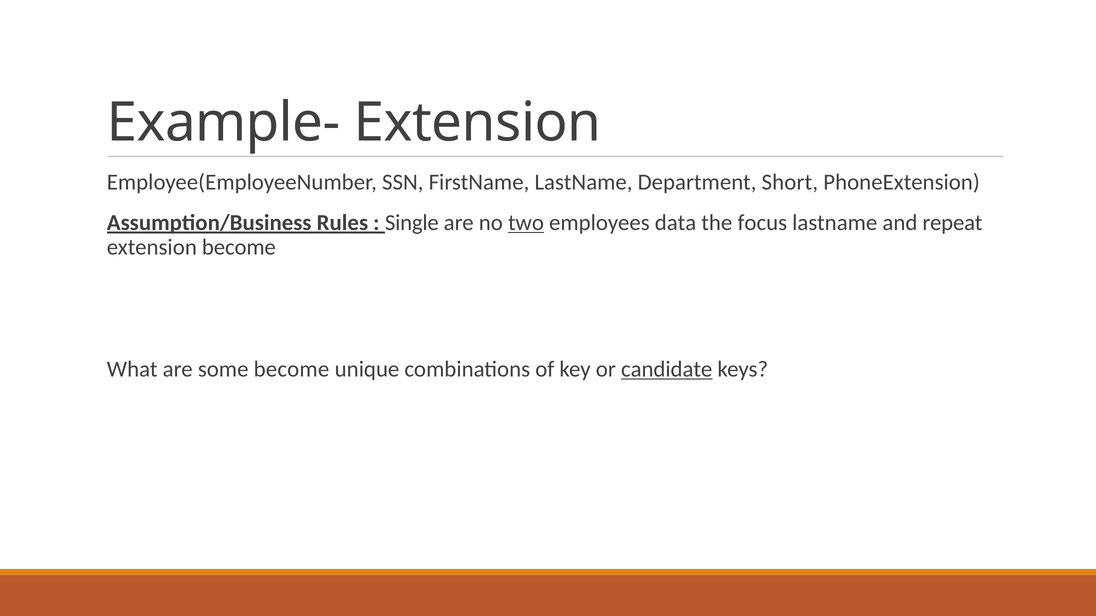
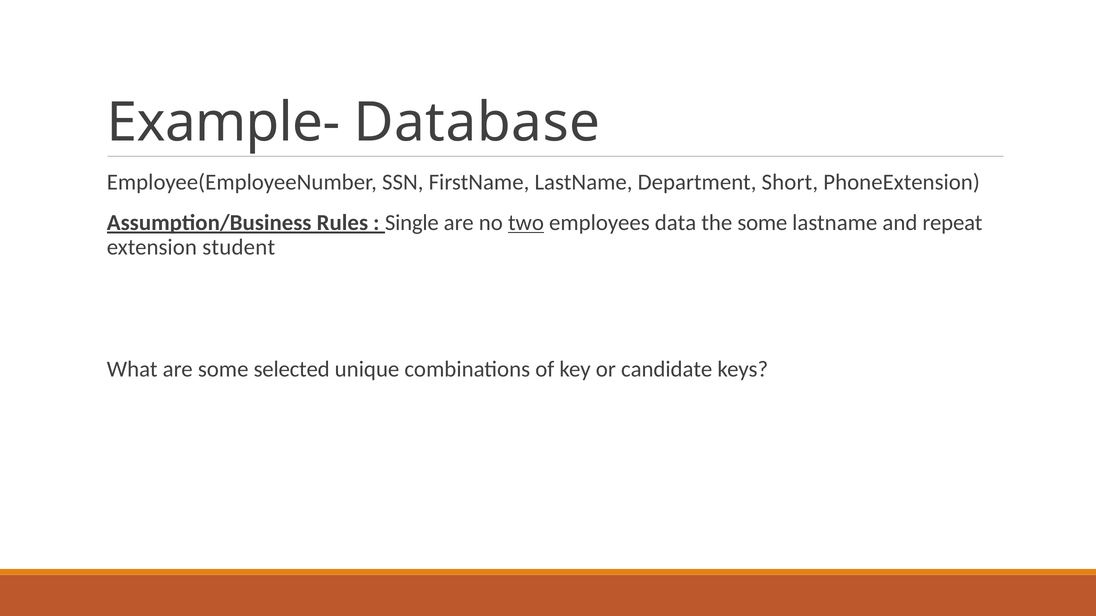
Example- Extension: Extension -> Database
the focus: focus -> some
extension become: become -> student
some become: become -> selected
candidate underline: present -> none
